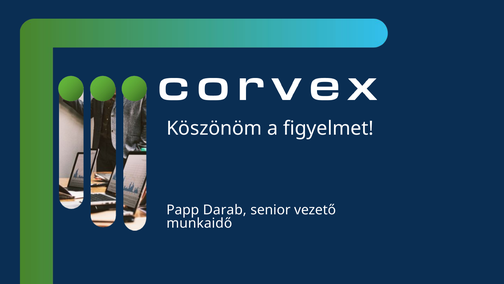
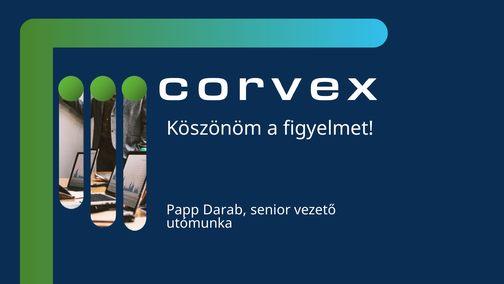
munkaidő: munkaidő -> utómunka
